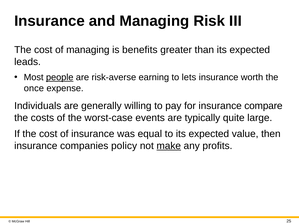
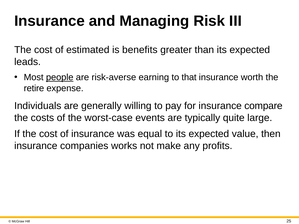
of managing: managing -> estimated
lets: lets -> that
once: once -> retire
policy: policy -> works
make underline: present -> none
